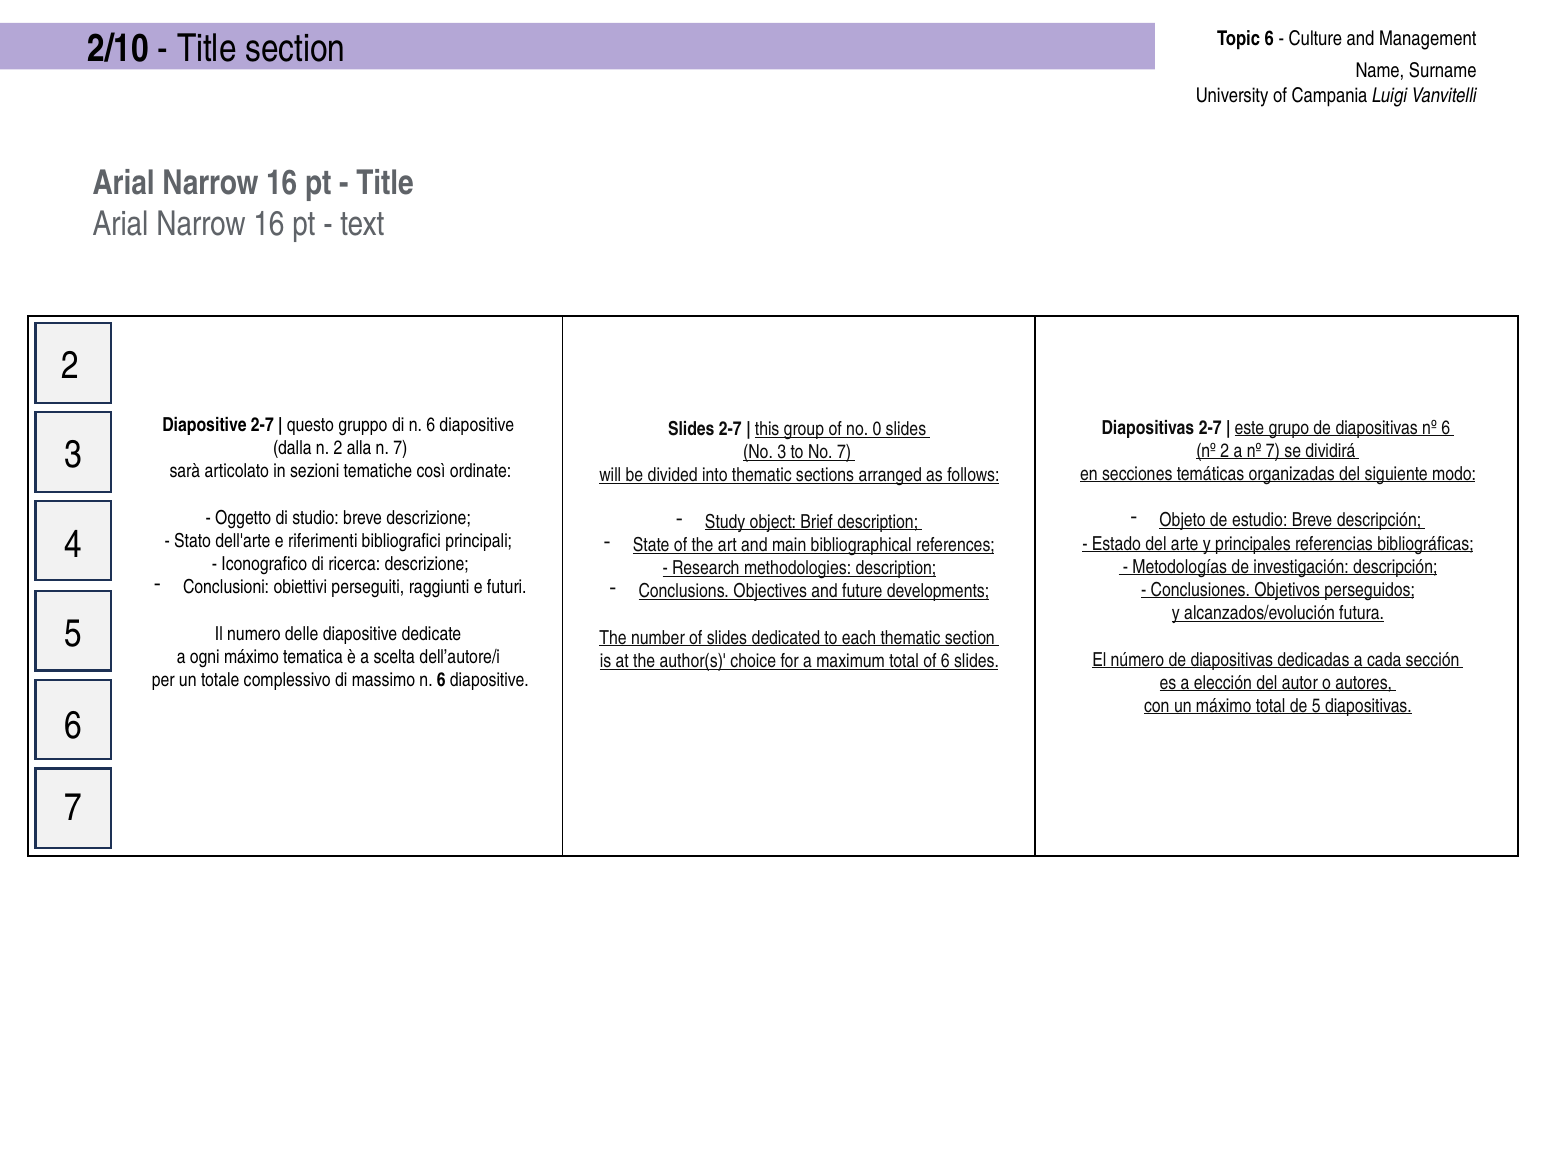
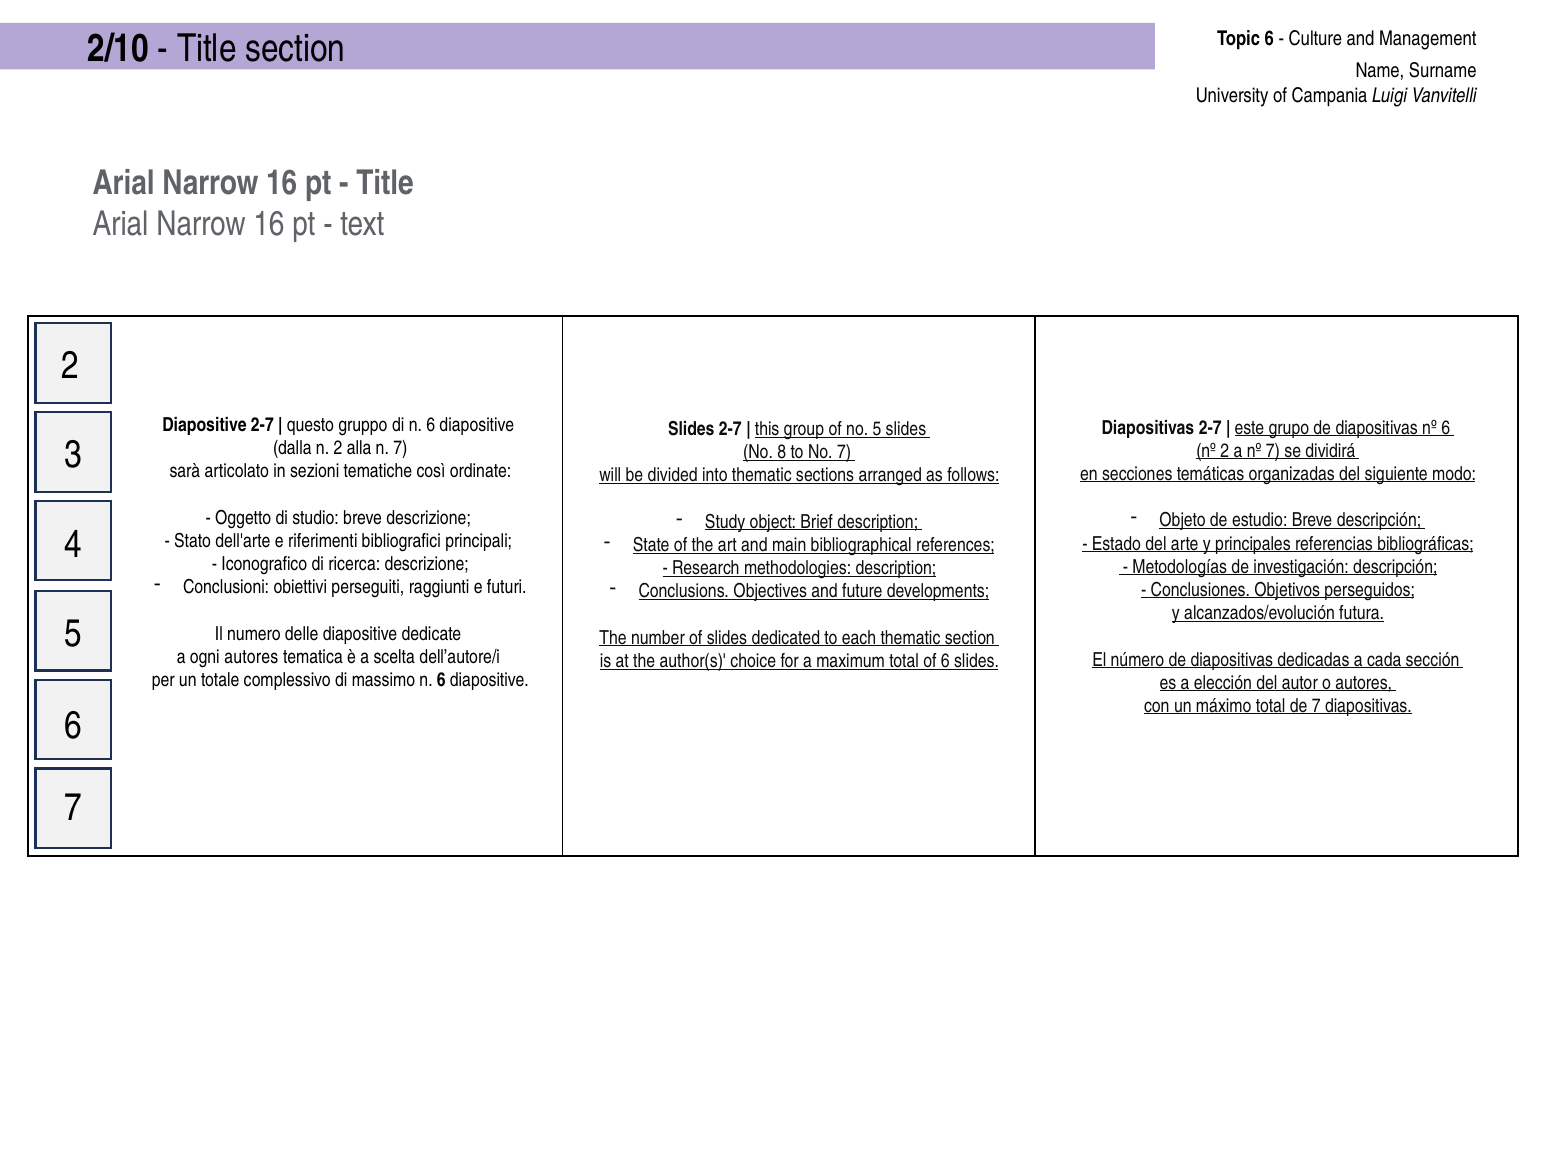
no 0: 0 -> 5
No 3: 3 -> 8
ogni máximo: máximo -> autores
de 5: 5 -> 7
